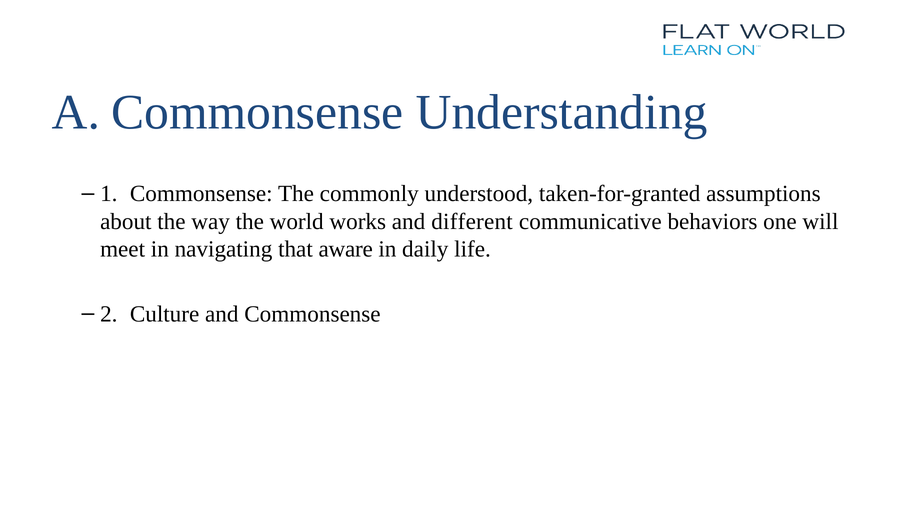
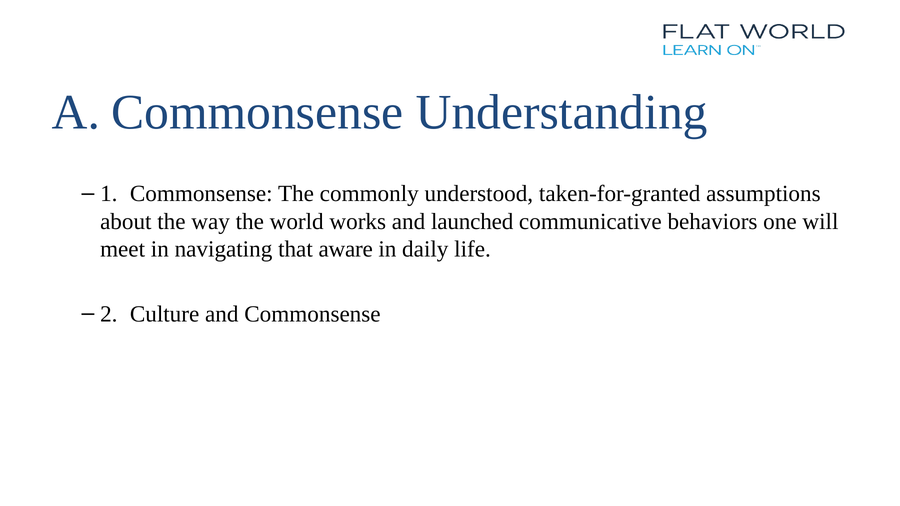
different: different -> launched
